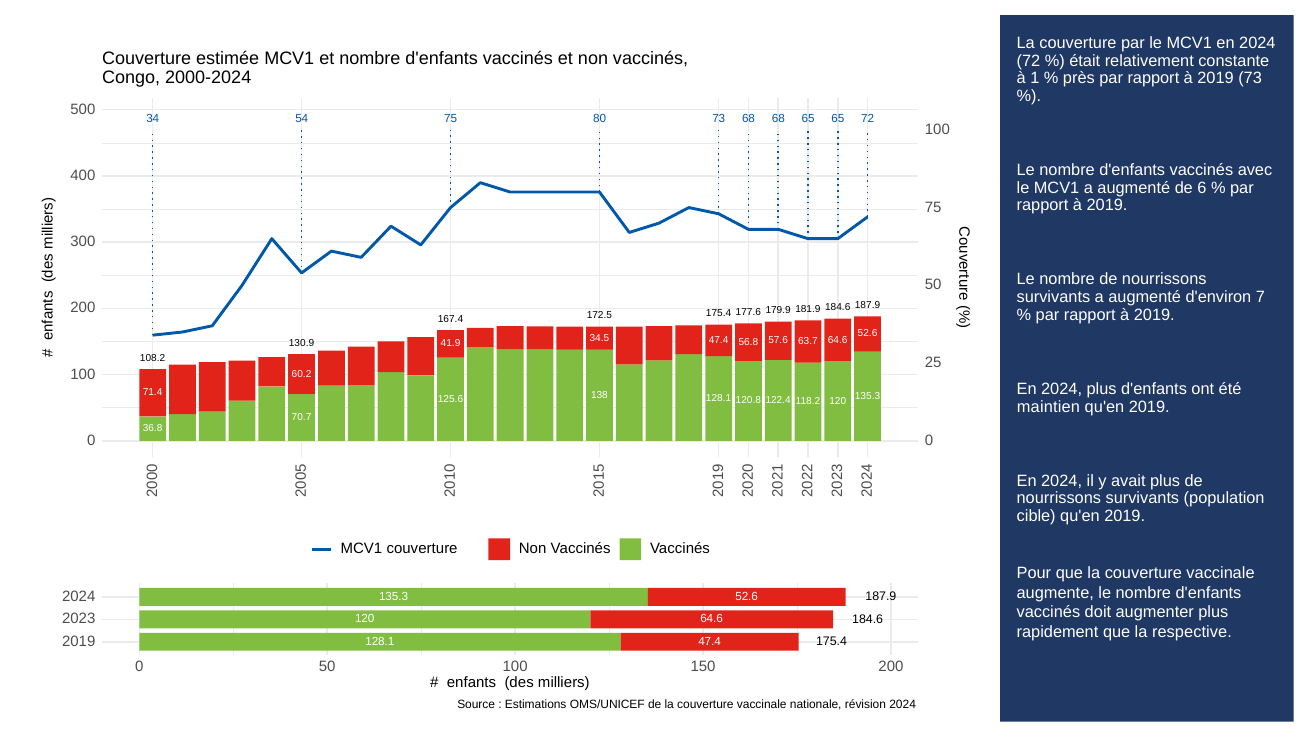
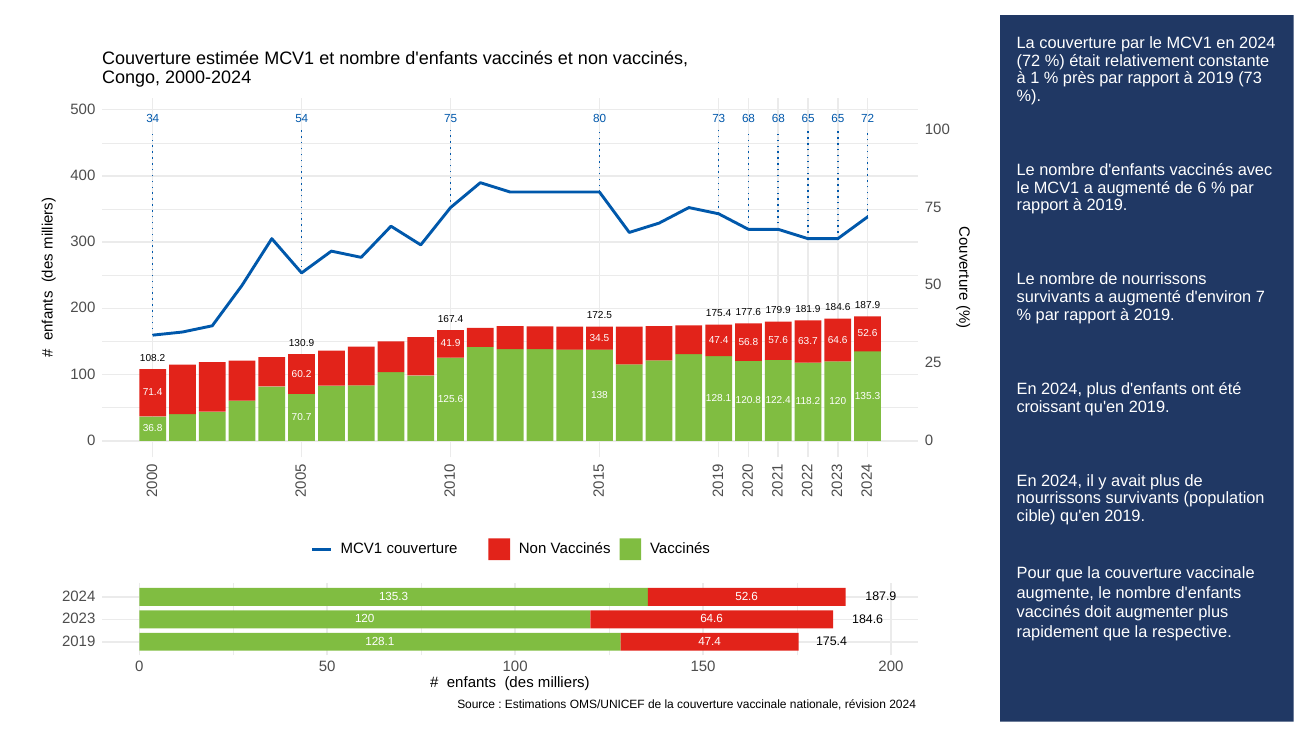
maintien: maintien -> croissant
